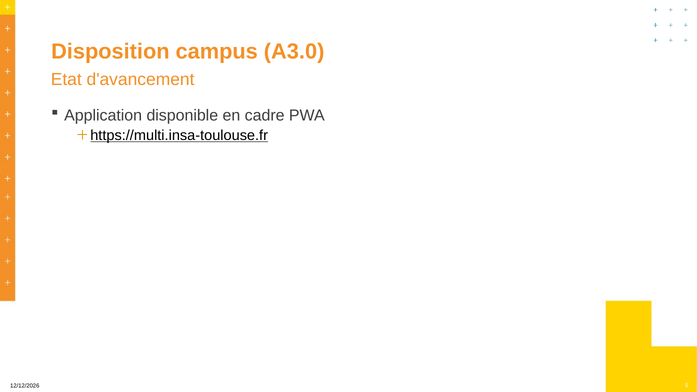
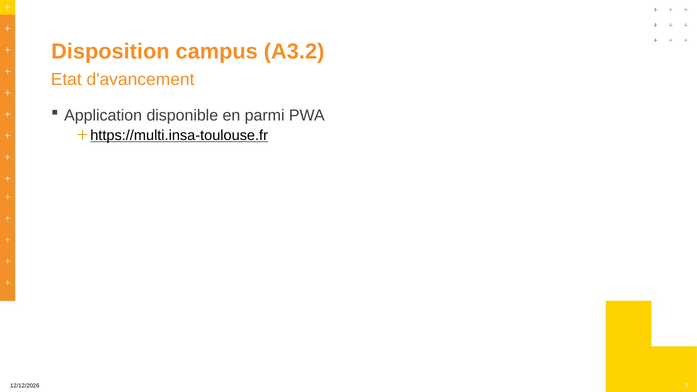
A3.0: A3.0 -> A3.2
cadre: cadre -> parmi
